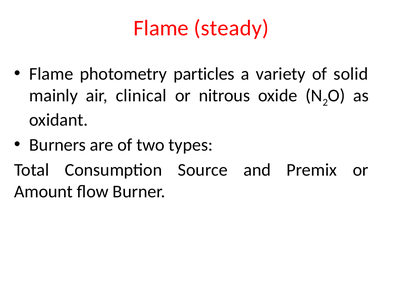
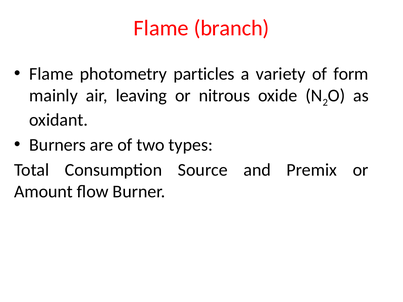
steady: steady -> branch
solid: solid -> form
clinical: clinical -> leaving
